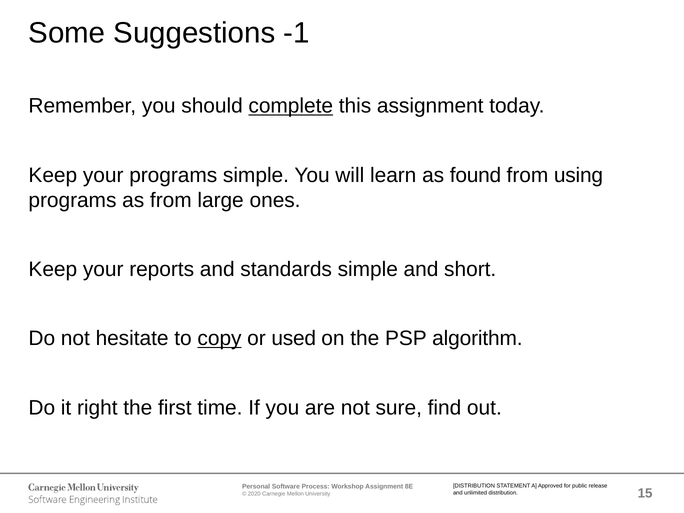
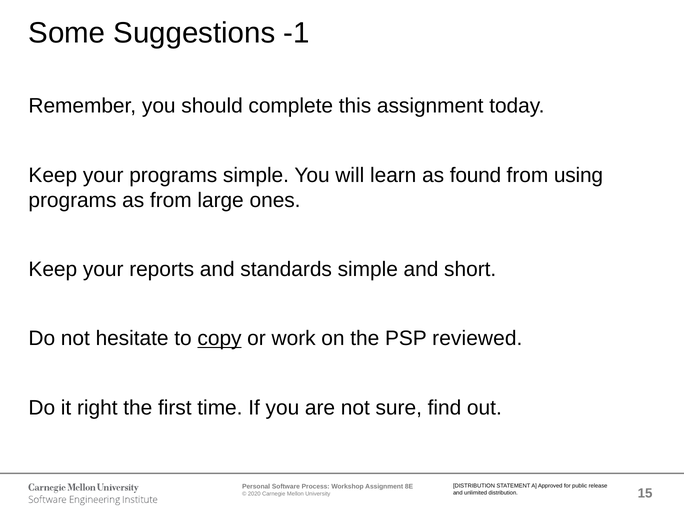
complete underline: present -> none
used: used -> work
algorithm: algorithm -> reviewed
